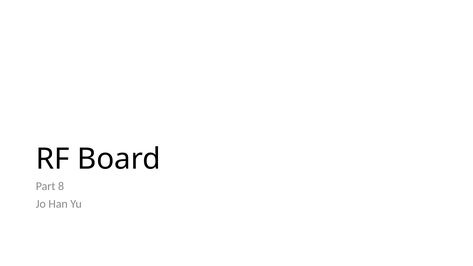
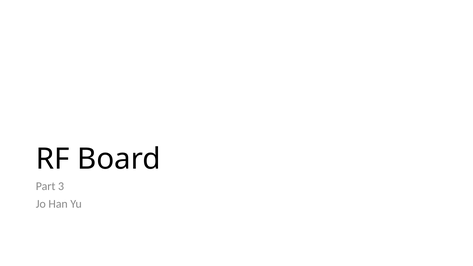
8: 8 -> 3
